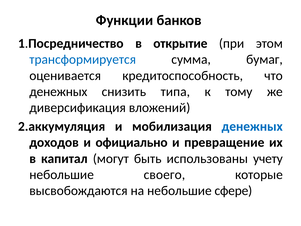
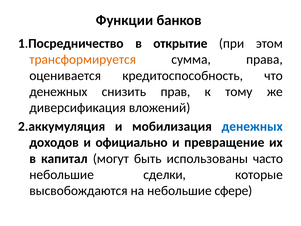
трансформируется colour: blue -> orange
бумаг: бумаг -> права
типа: типа -> прав
учету: учету -> часто
своего: своего -> сделки
